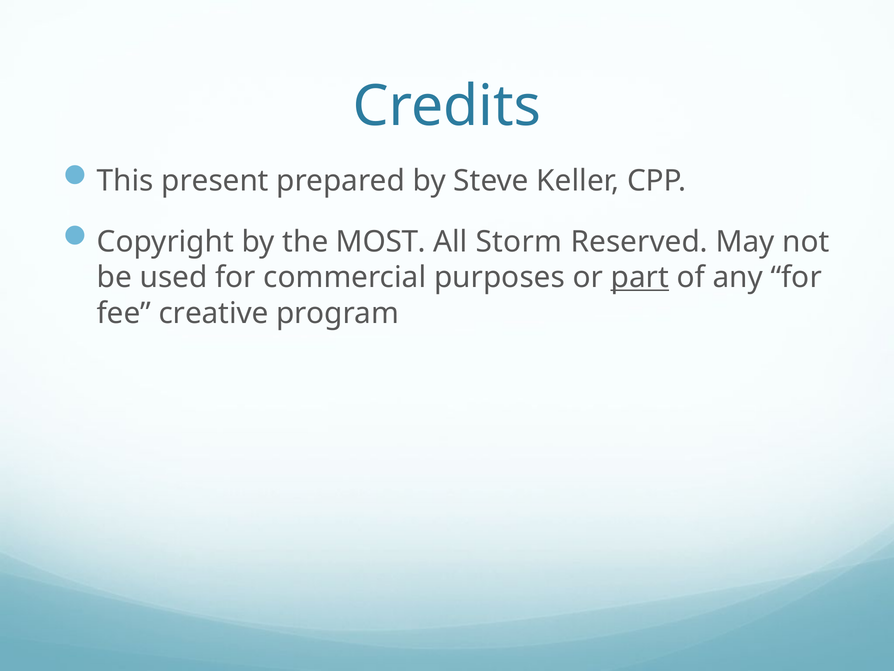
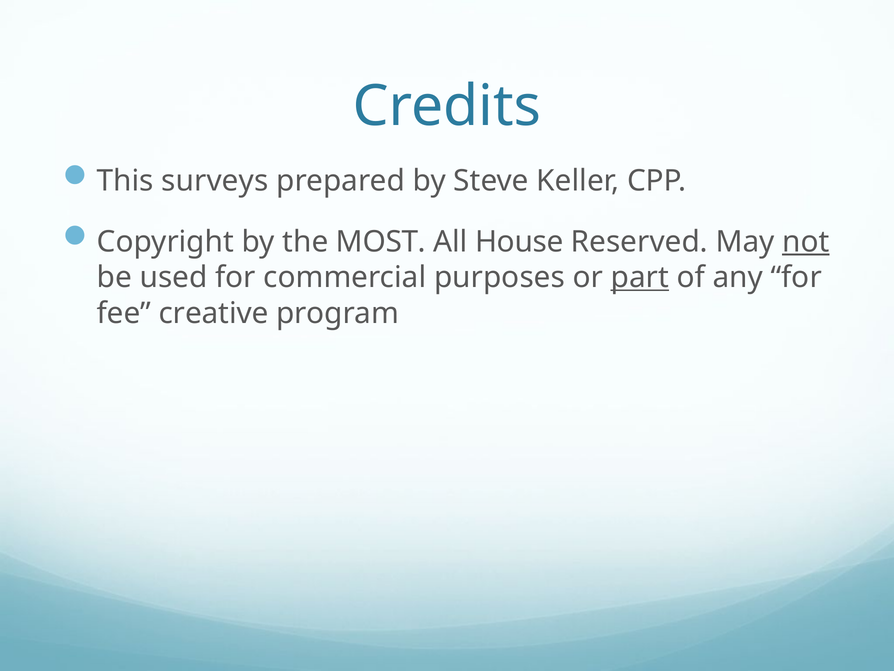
present: present -> surveys
Storm: Storm -> House
not underline: none -> present
